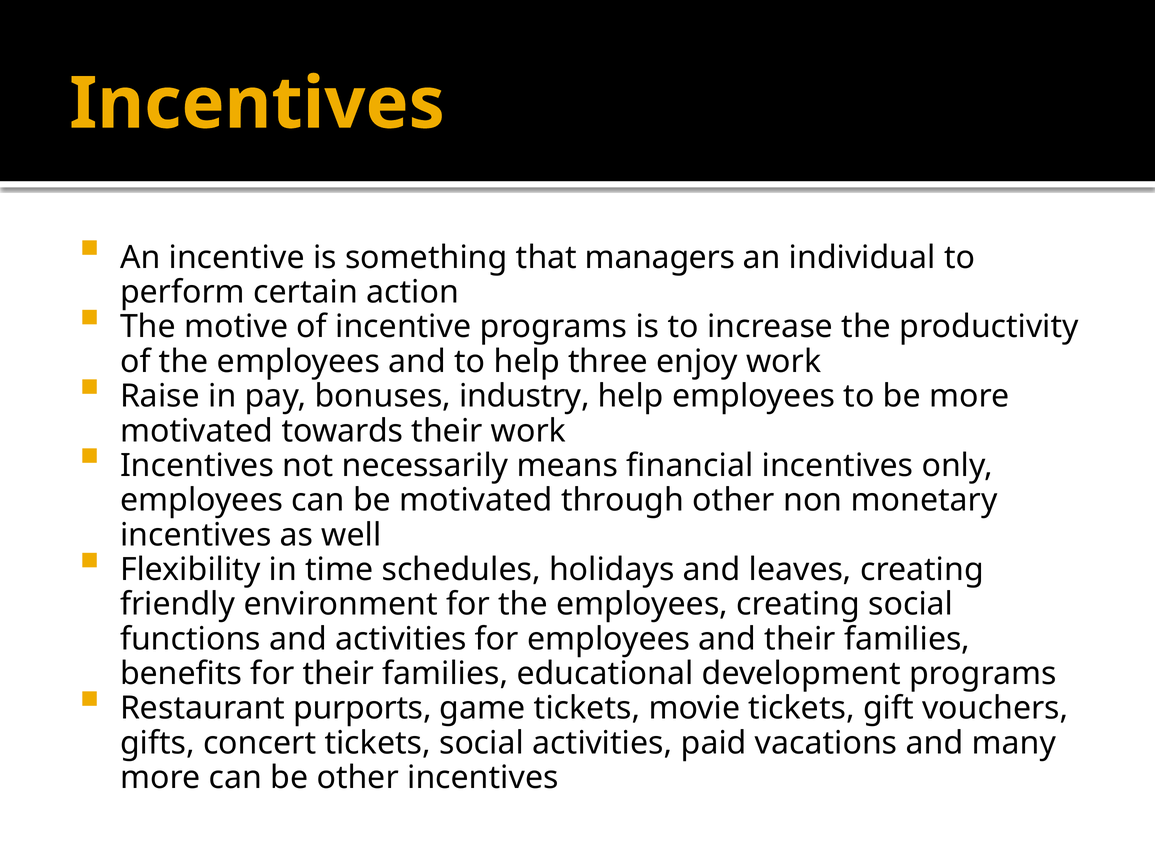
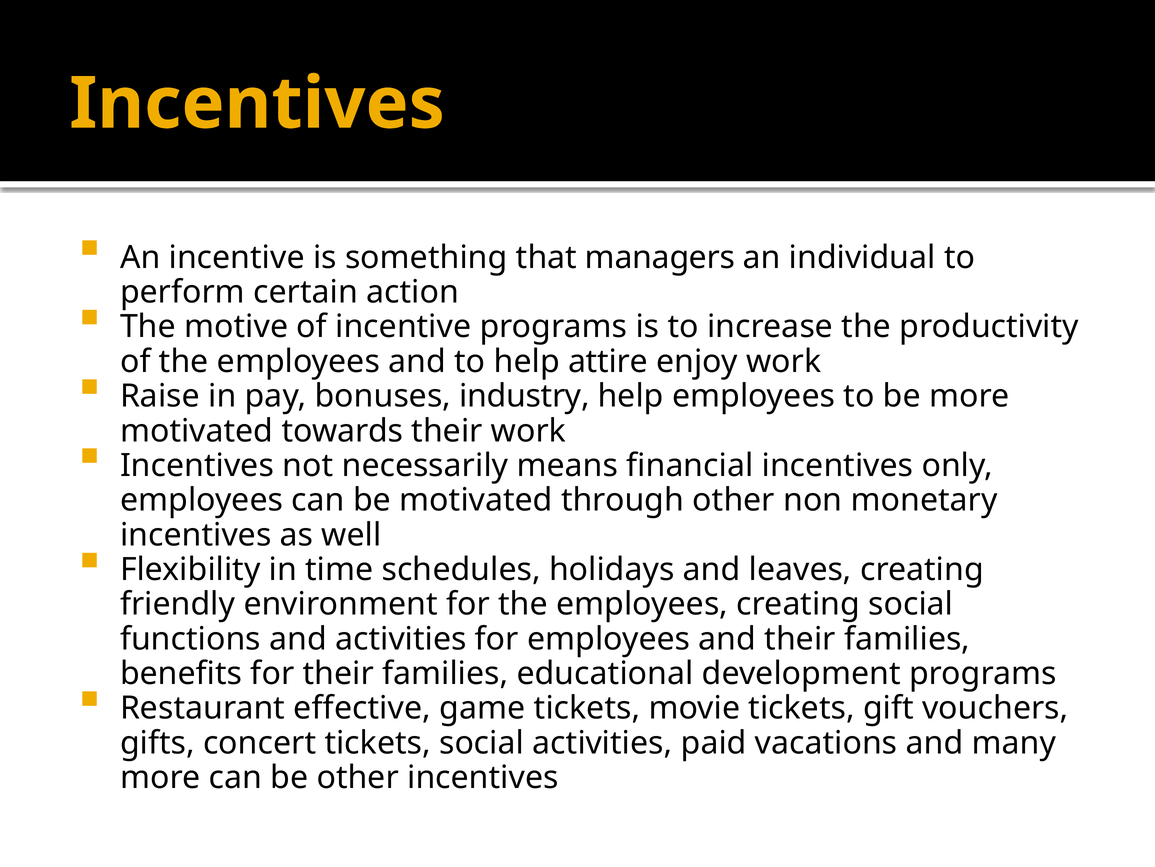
three: three -> attire
purports: purports -> effective
